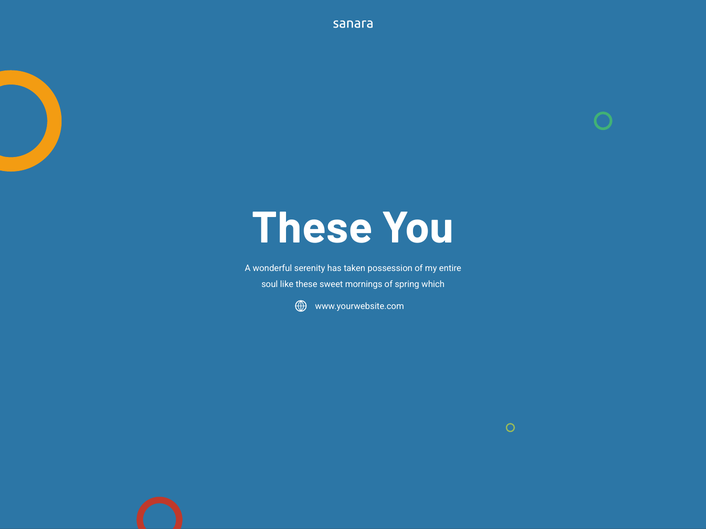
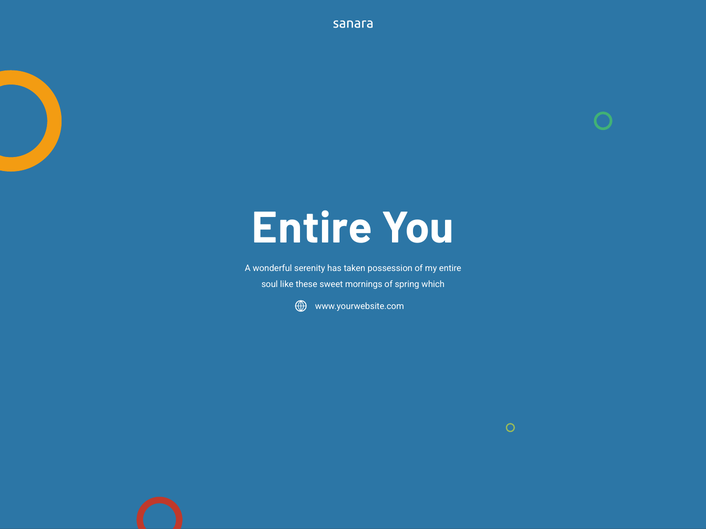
These at (312, 229): These -> Entire
